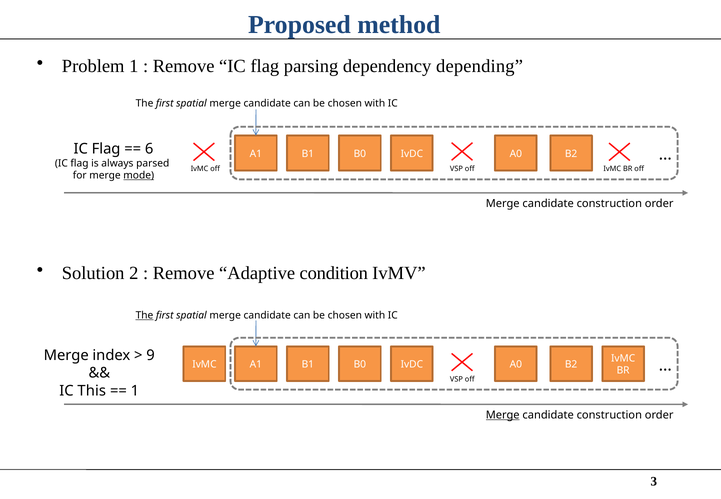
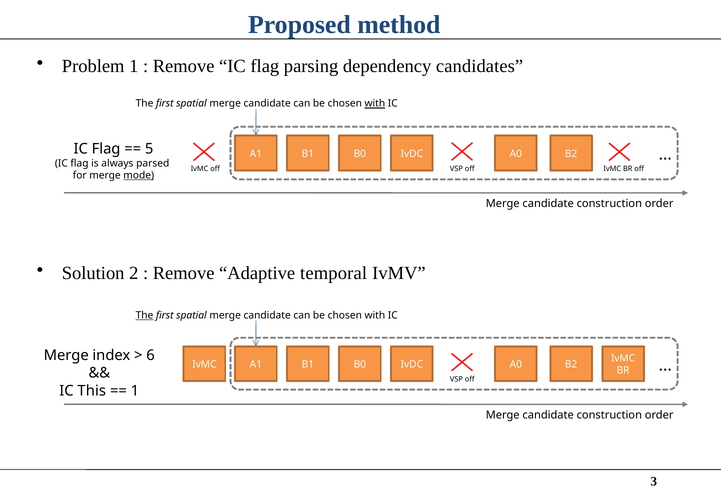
depending: depending -> candidates
with at (375, 104) underline: none -> present
6: 6 -> 5
condition: condition -> temporal
9: 9 -> 6
Merge at (503, 415) underline: present -> none
